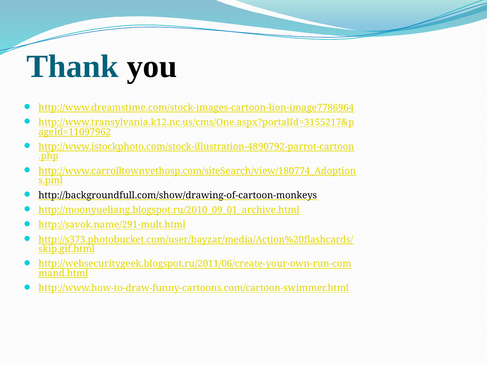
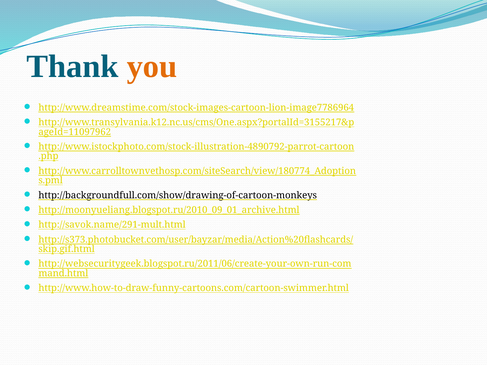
you colour: black -> orange
